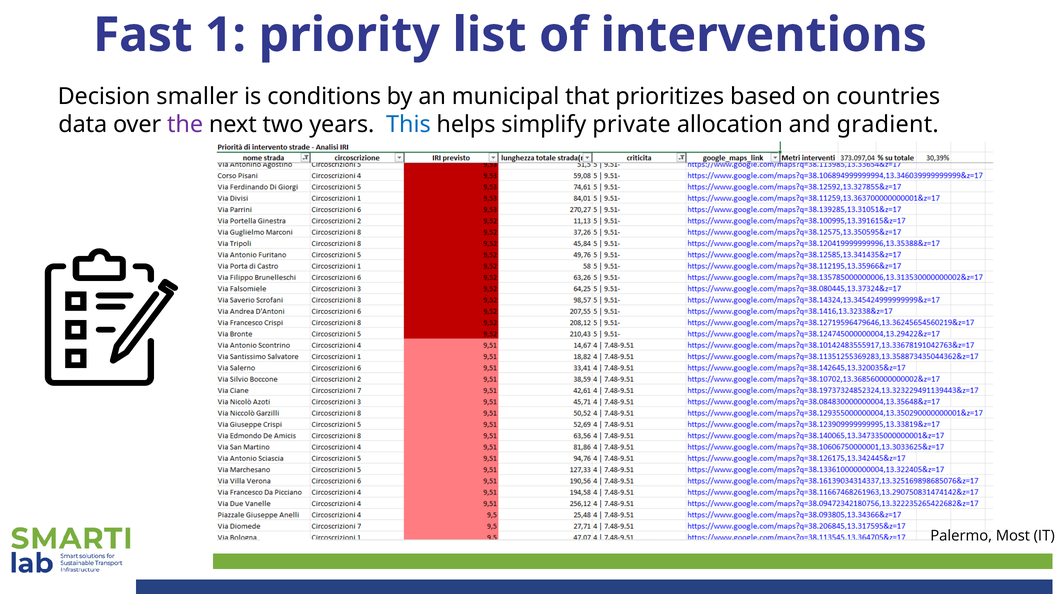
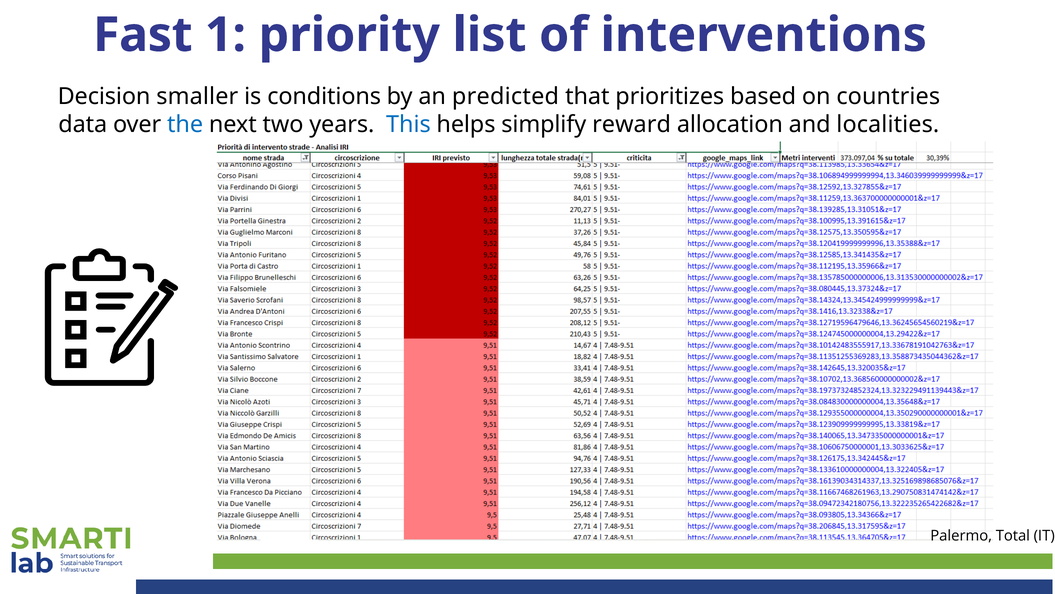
municipal: municipal -> predicted
the colour: purple -> blue
private: private -> reward
gradient: gradient -> localities
Most: Most -> Total
